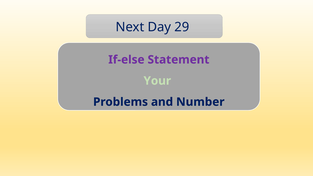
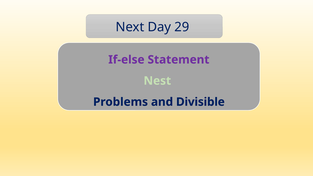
Your: Your -> Nest
Number: Number -> Divisible
